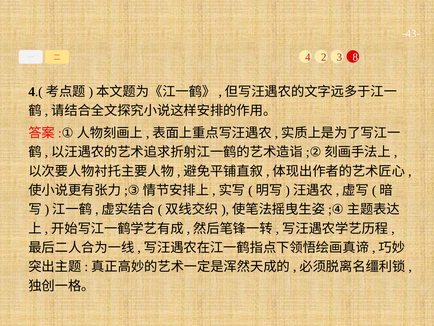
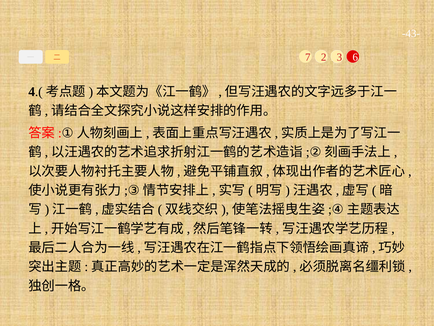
4: 4 -> 7
8: 8 -> 6
